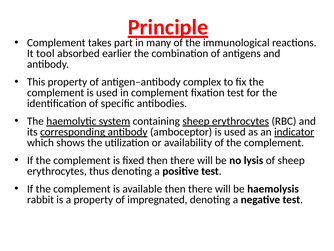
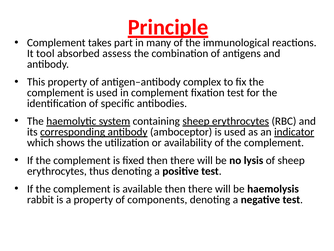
earlier: earlier -> assess
impregnated: impregnated -> components
